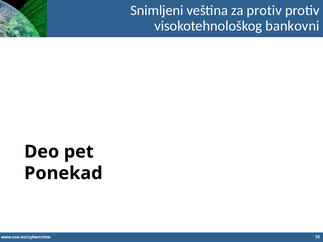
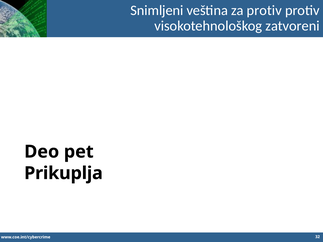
bankovni: bankovni -> zatvoreni
Ponekad: Ponekad -> Prikuplja
